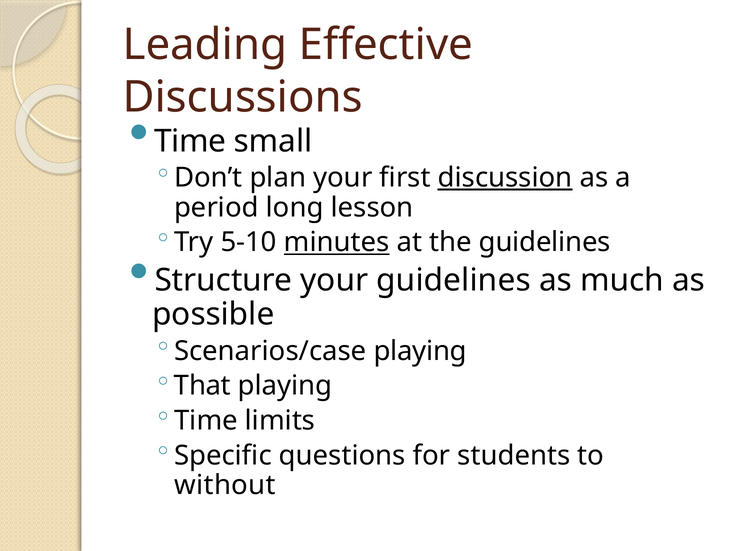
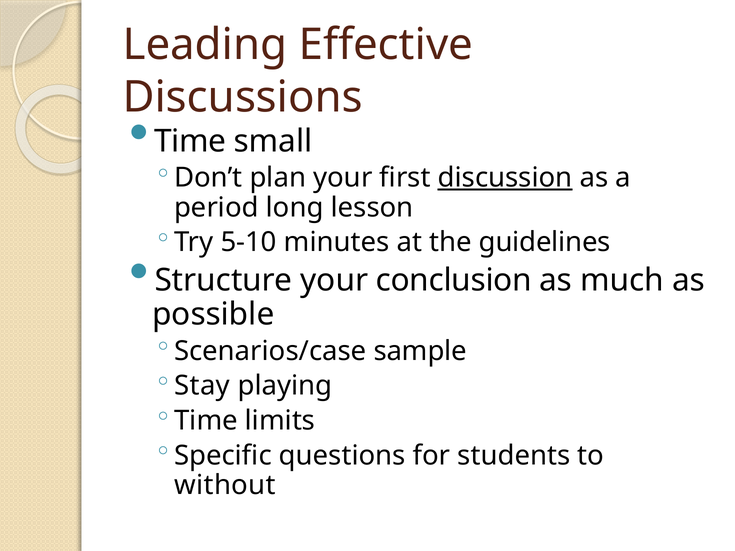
minutes underline: present -> none
your guidelines: guidelines -> conclusion
Scenarios/case playing: playing -> sample
That: That -> Stay
